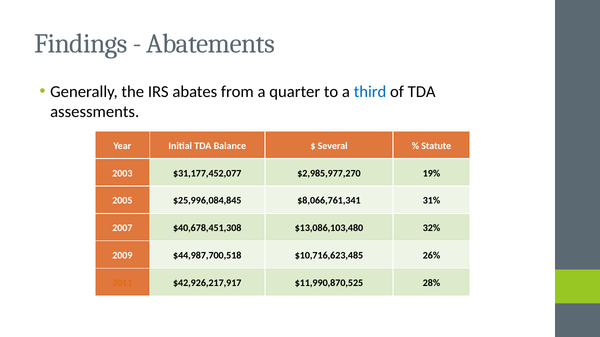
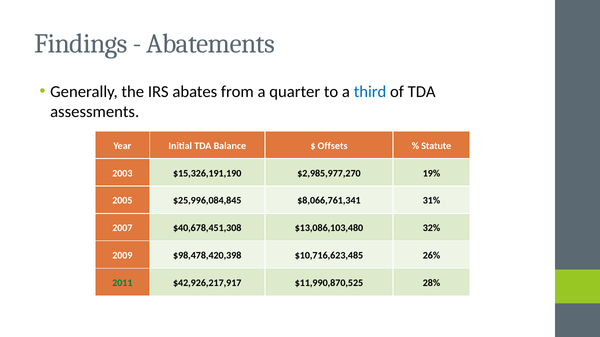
Several: Several -> Offsets
$31,177,452,077: $31,177,452,077 -> $15,326,191,190
$44,987,700,518: $44,987,700,518 -> $98,478,420,398
2011 colour: orange -> green
